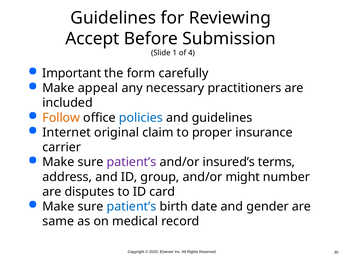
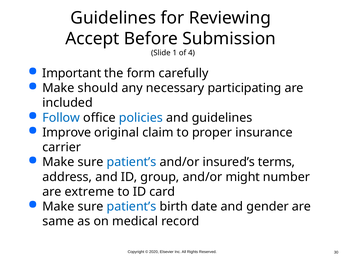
appeal: appeal -> should
practitioners: practitioners -> participating
Follow colour: orange -> blue
Internet: Internet -> Improve
patient’s at (132, 162) colour: purple -> blue
disputes: disputes -> extreme
